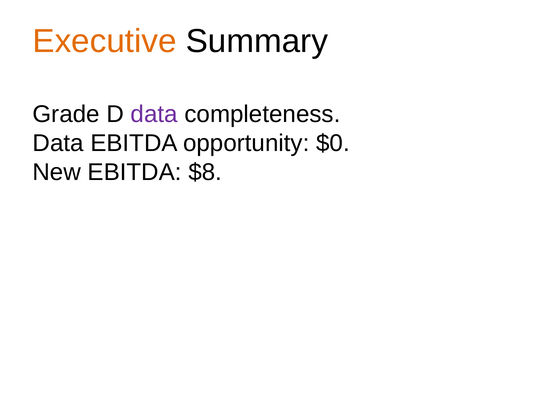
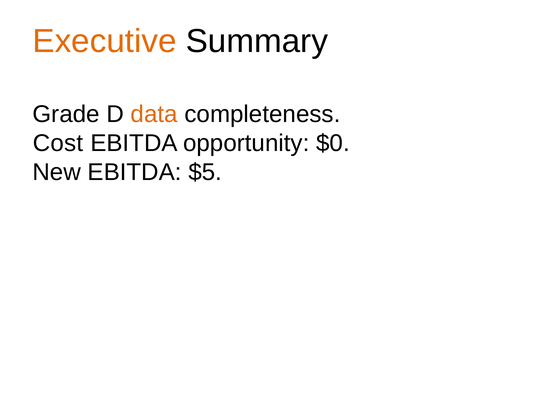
data at (154, 114) colour: purple -> orange
Data at (58, 143): Data -> Cost
$8: $8 -> $5
